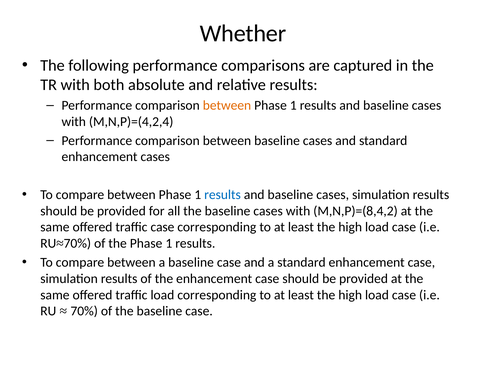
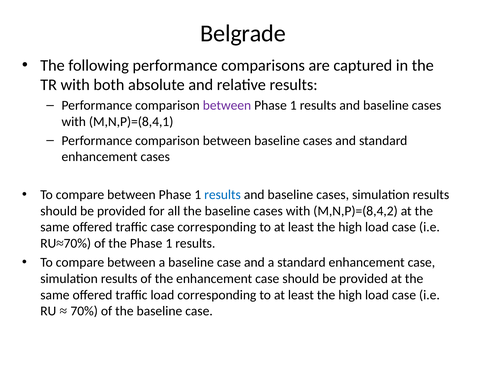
Whether: Whether -> Belgrade
between at (227, 105) colour: orange -> purple
M,N,P)=(4,2,4: M,N,P)=(4,2,4 -> M,N,P)=(8,4,1
